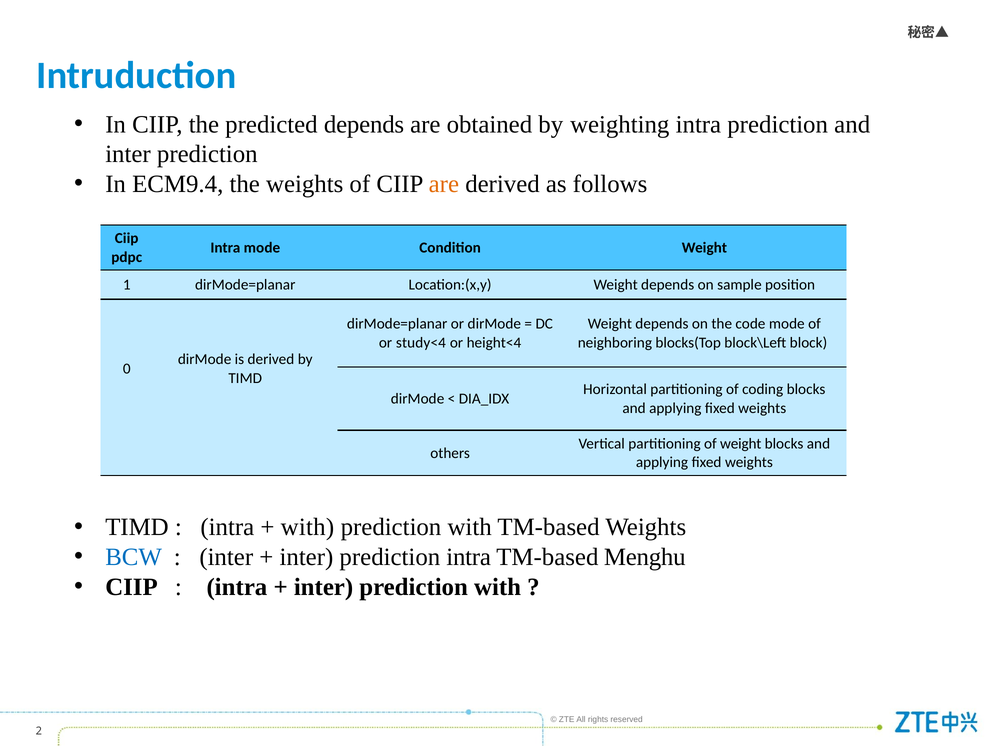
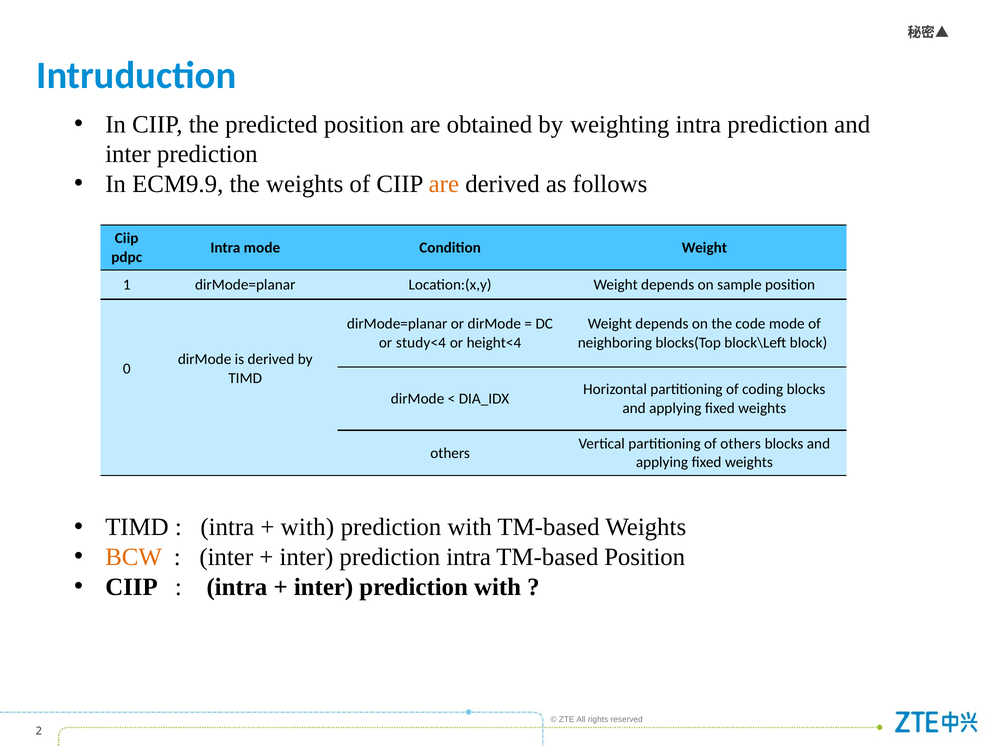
predicted depends: depends -> position
ECM9.4: ECM9.4 -> ECM9.9
of weight: weight -> others
BCW colour: blue -> orange
TM-based Menghu: Menghu -> Position
